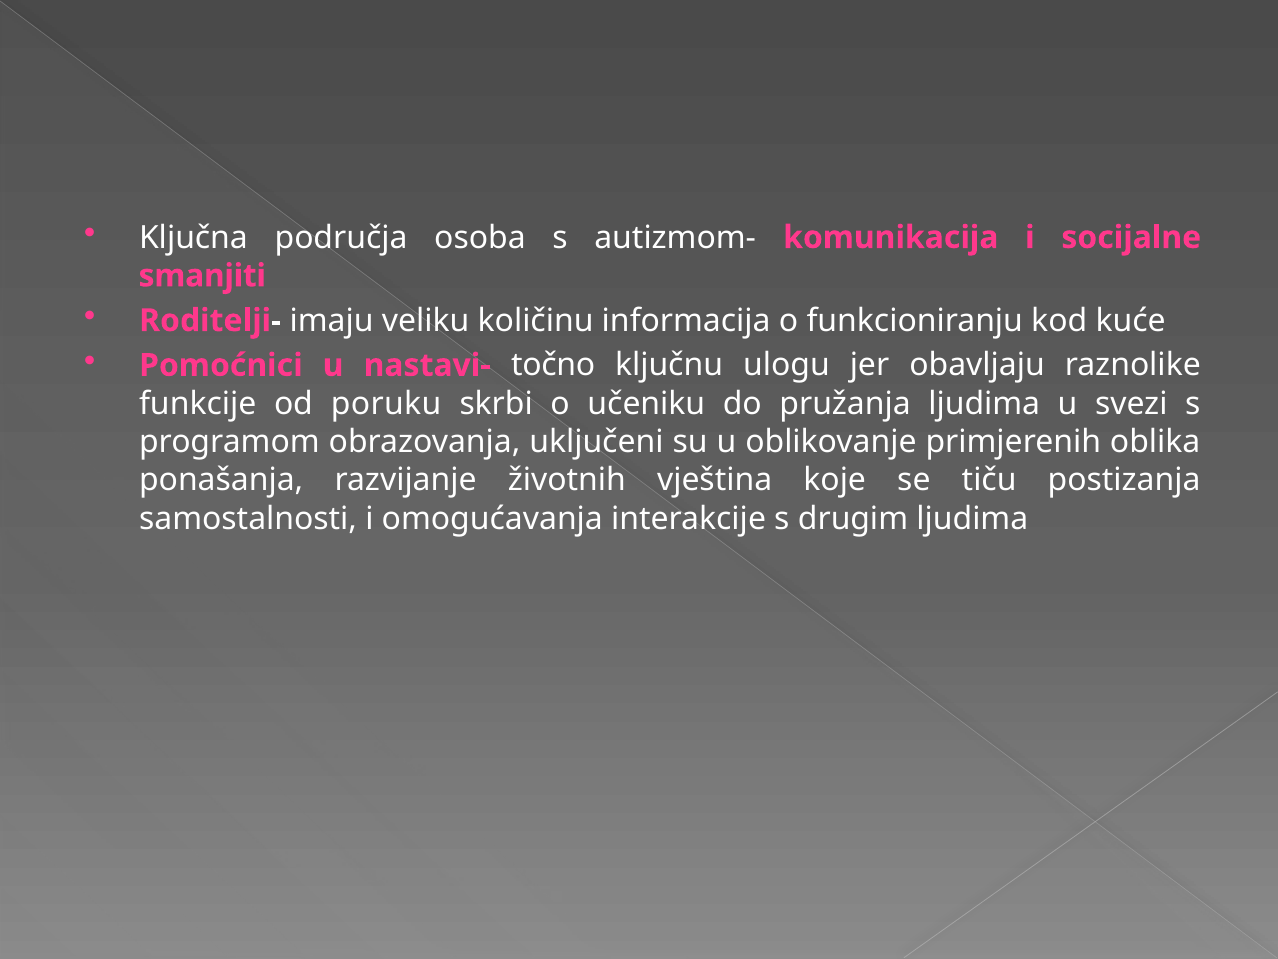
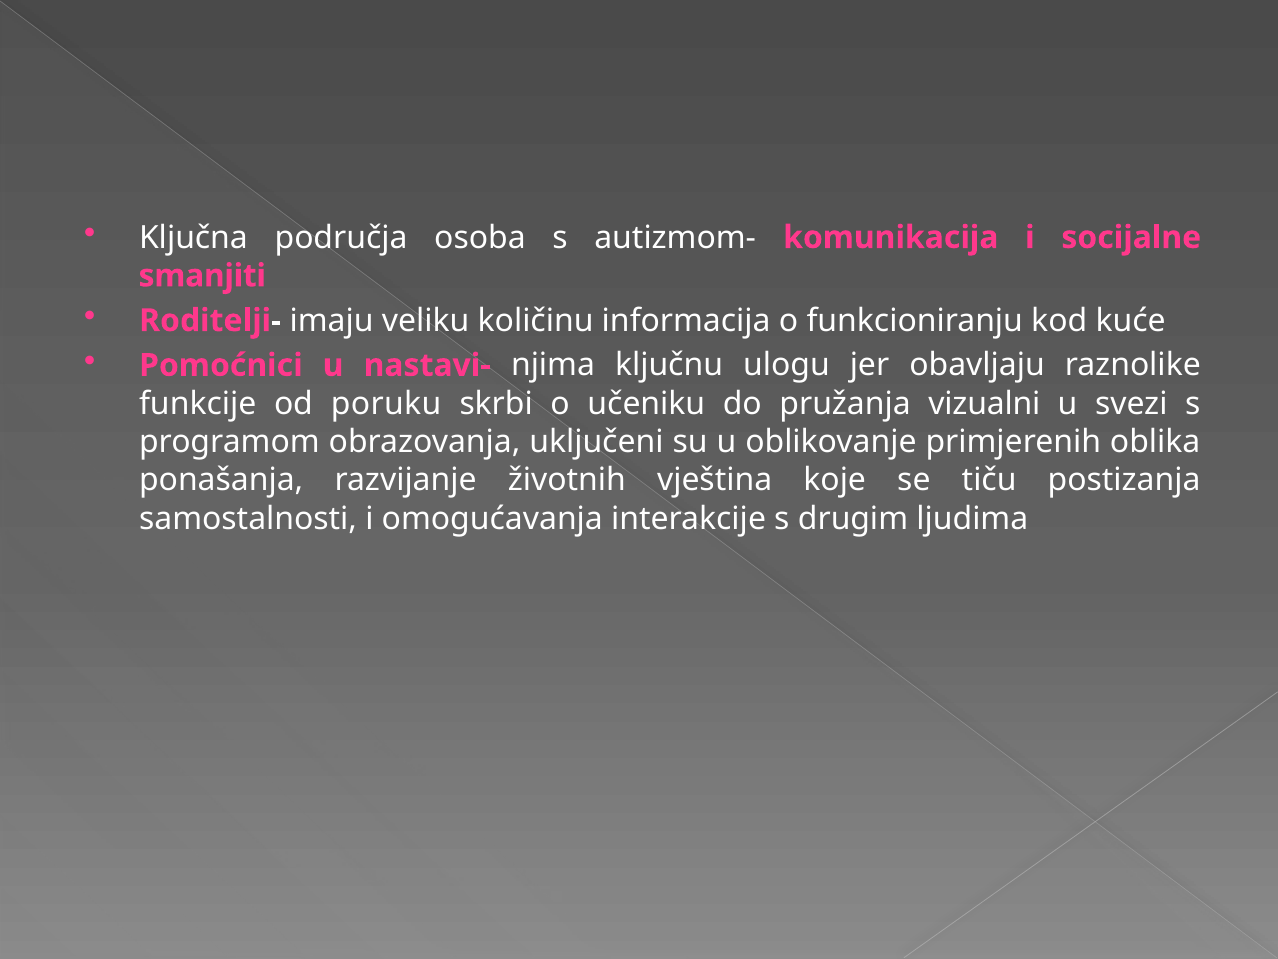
točno: točno -> njima
pružanja ljudima: ljudima -> vizualni
